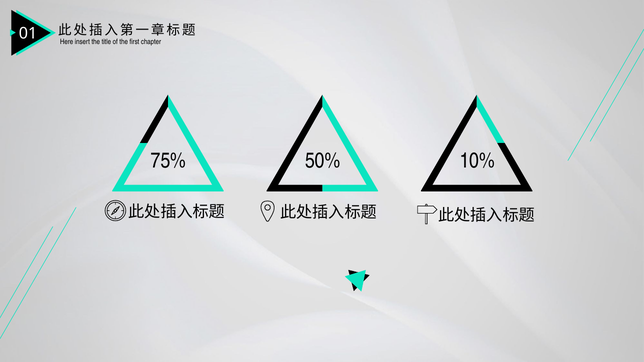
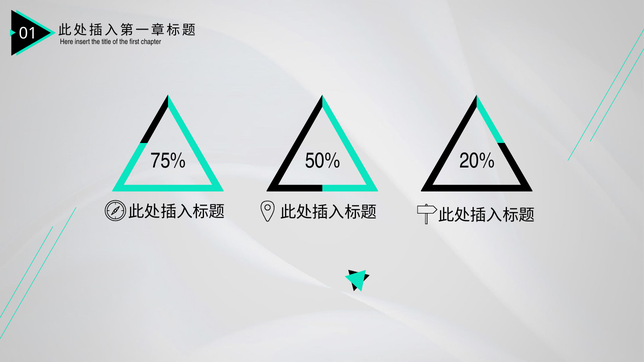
10%: 10% -> 20%
